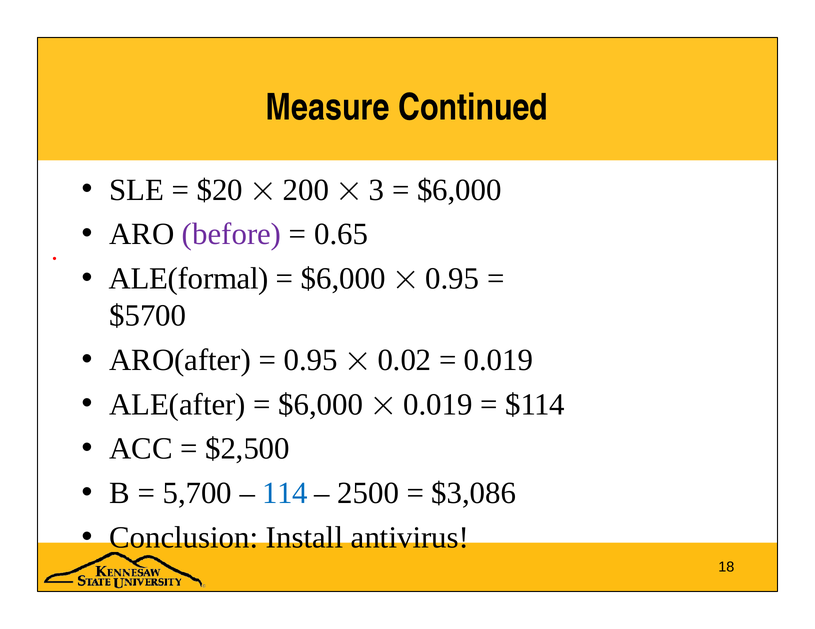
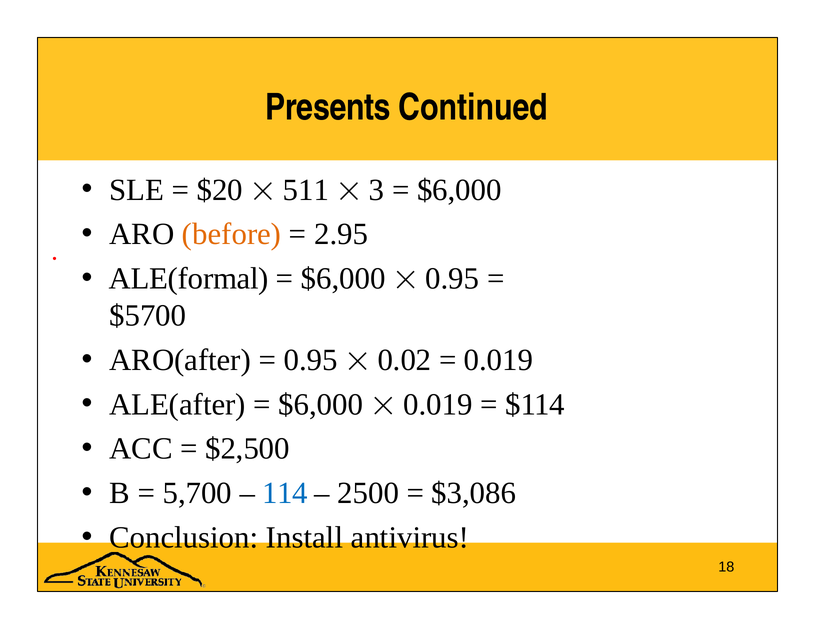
Measure: Measure -> Presents
200: 200 -> 511
before colour: purple -> orange
0.65: 0.65 -> 2.95
